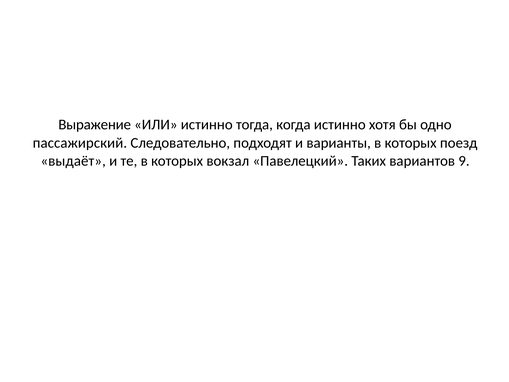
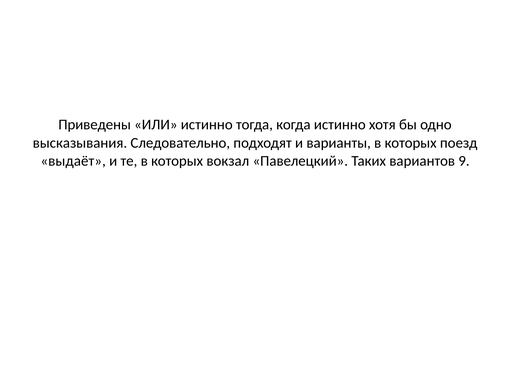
Выражение: Выражение -> Приведены
пассажирский: пассажирский -> высказывания
